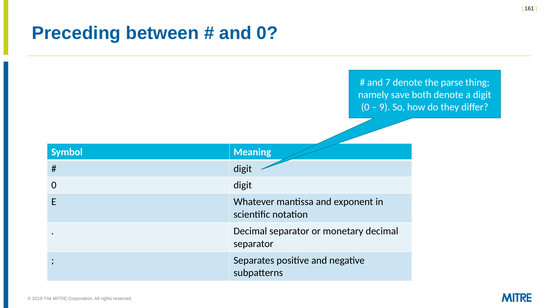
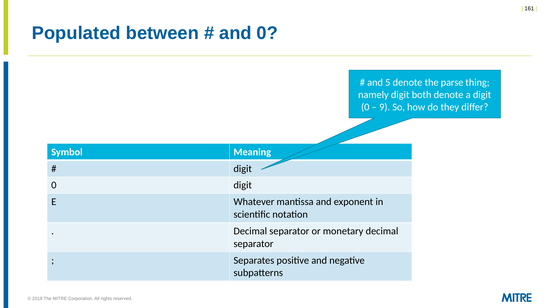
Preceding: Preceding -> Populated
7: 7 -> 5
namely save: save -> digit
